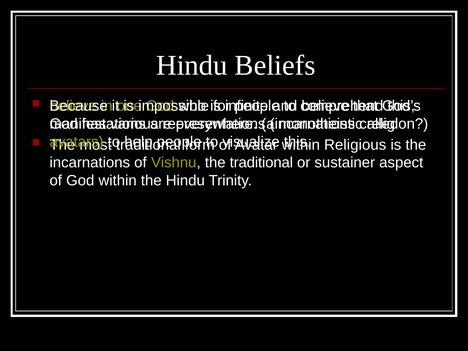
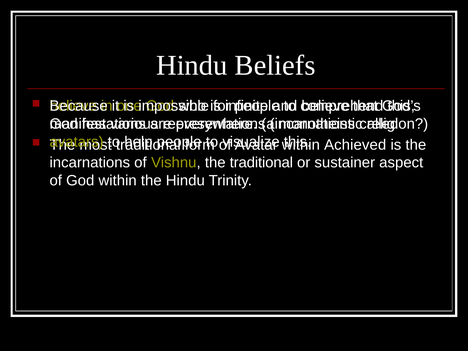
Religious: Religious -> Achieved
